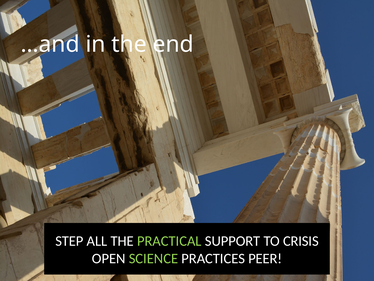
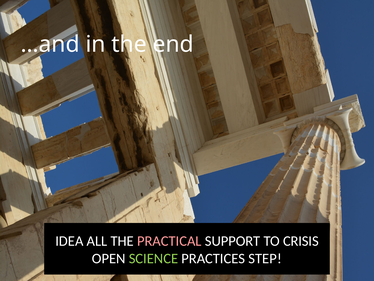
STEP: STEP -> IDEA
PRACTICAL colour: light green -> pink
PEER: PEER -> STEP
